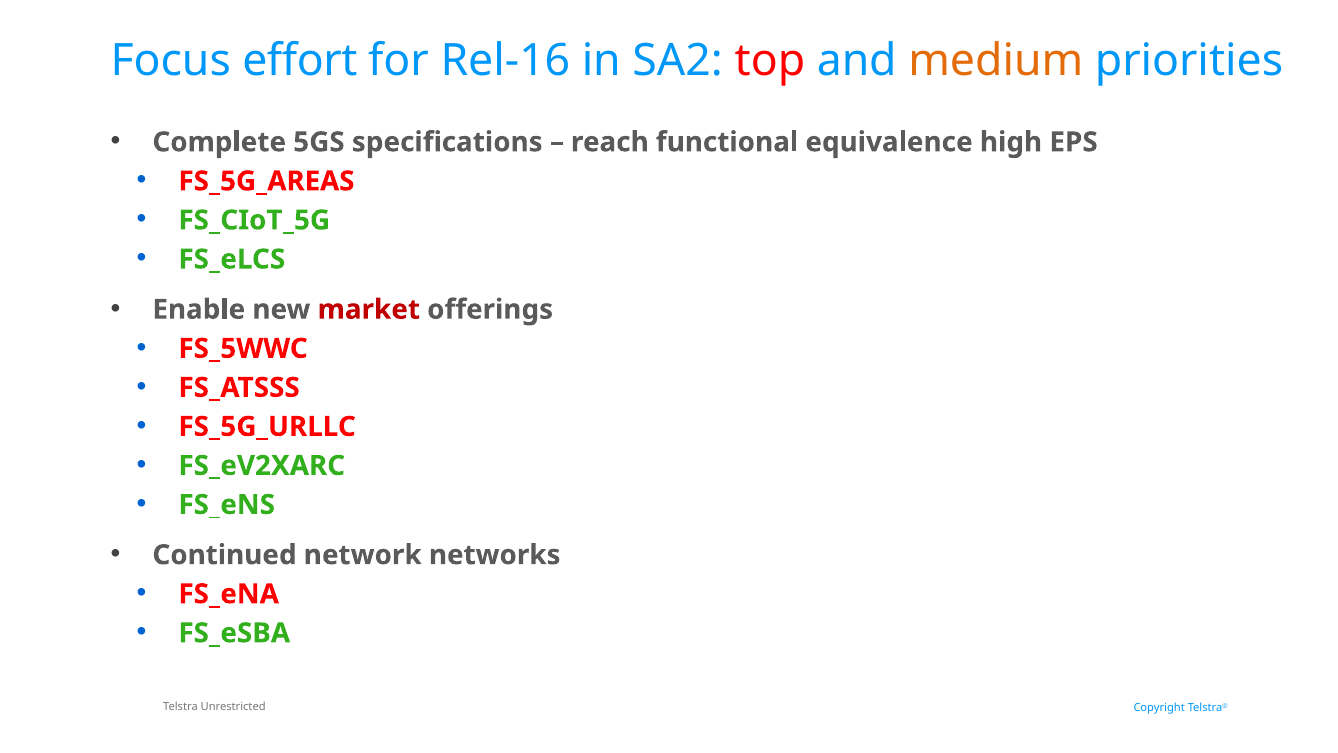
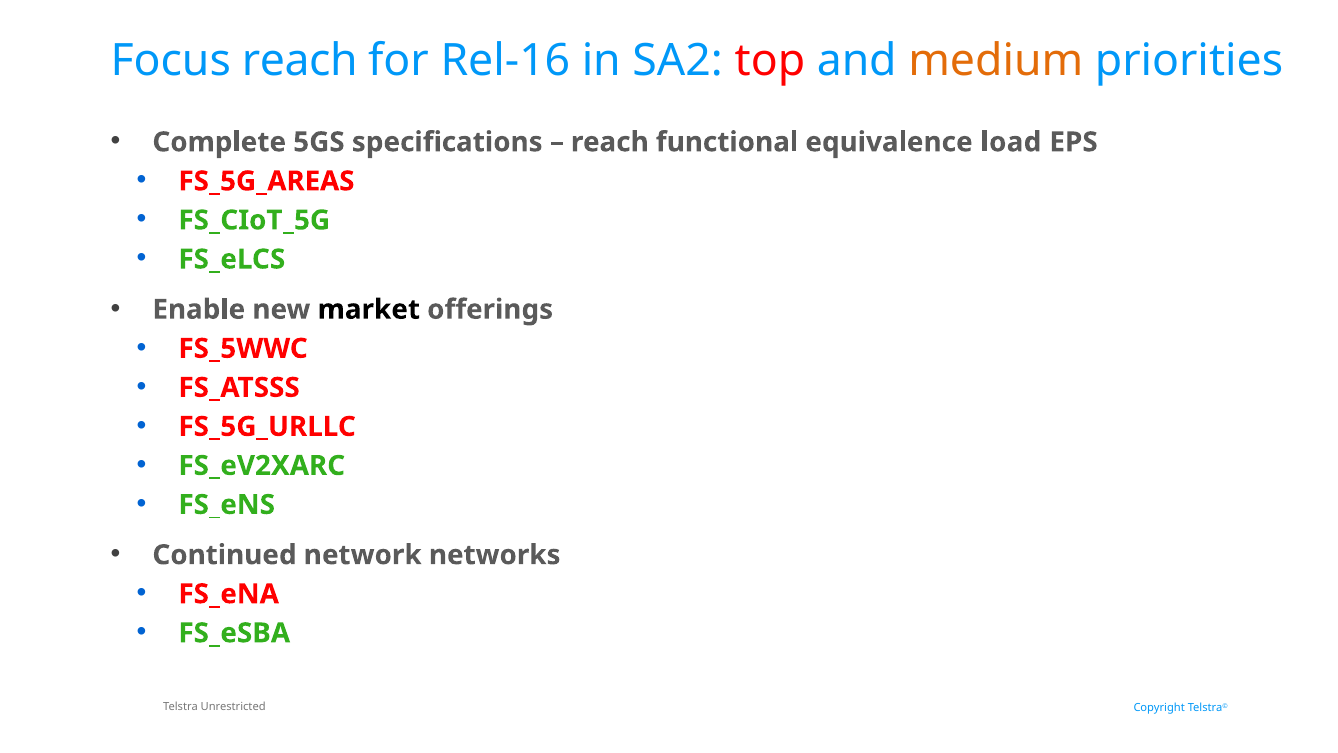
Focus effort: effort -> reach
high: high -> load
market colour: red -> black
